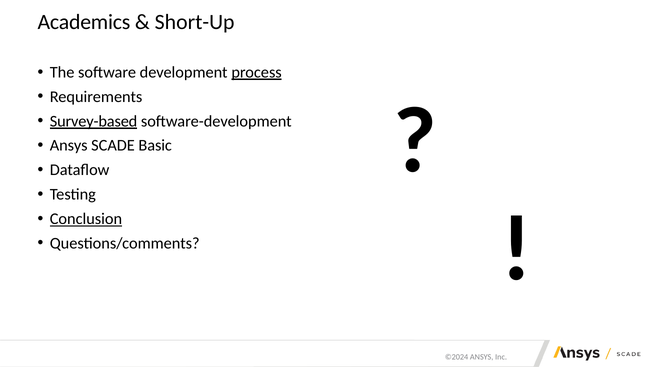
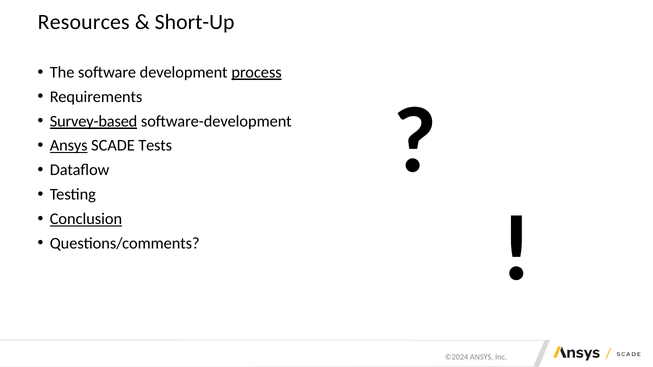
Academics: Academics -> Resources
Ansys at (69, 146) underline: none -> present
Basic: Basic -> Tests
